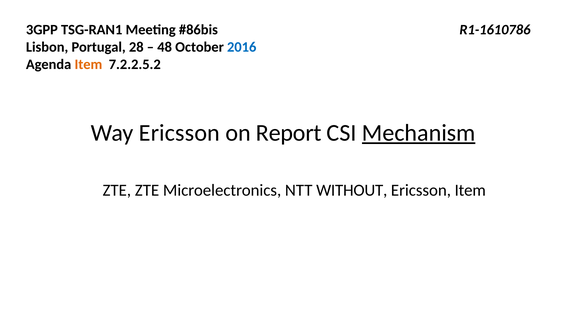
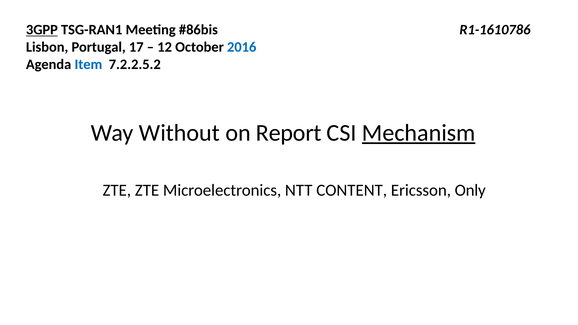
3GPP underline: none -> present
28: 28 -> 17
48: 48 -> 12
Item at (88, 65) colour: orange -> blue
Way Ericsson: Ericsson -> Without
WITHOUT: WITHOUT -> CONTENT
Ericsson Item: Item -> Only
